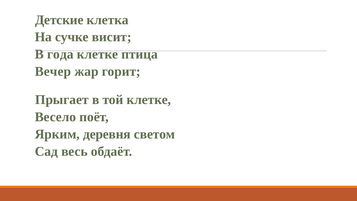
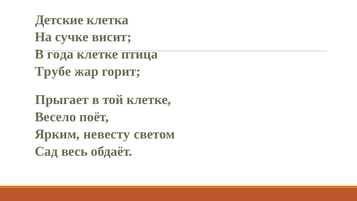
Вечер: Вечер -> Трубе
деревня: деревня -> невесту
